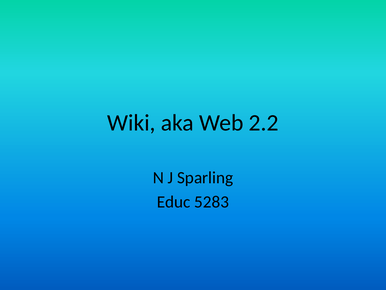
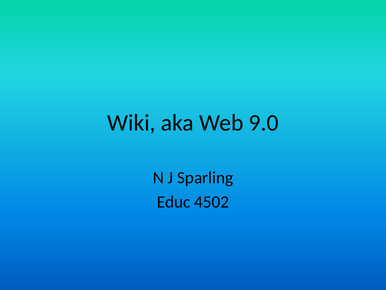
2.2: 2.2 -> 9.0
5283: 5283 -> 4502
